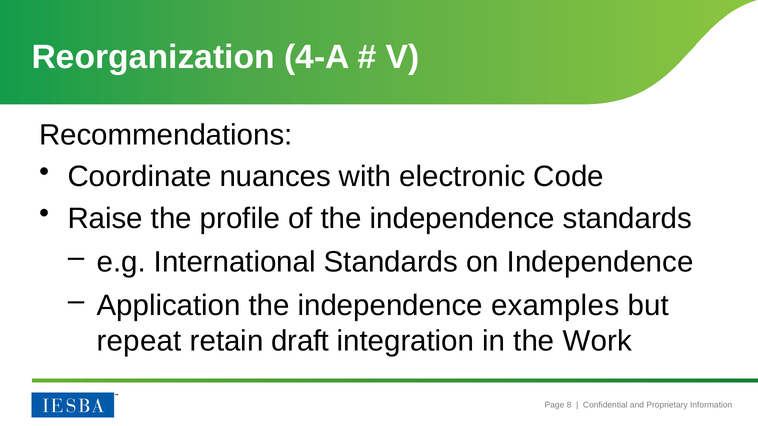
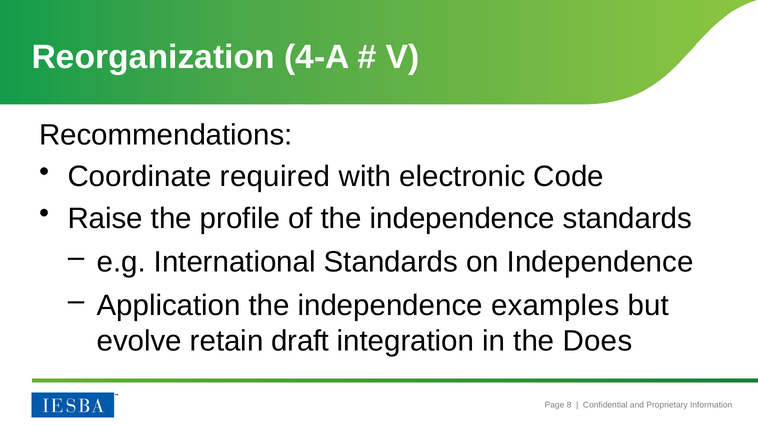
nuances: nuances -> required
repeat: repeat -> evolve
Work: Work -> Does
